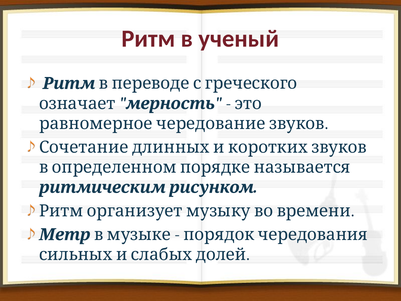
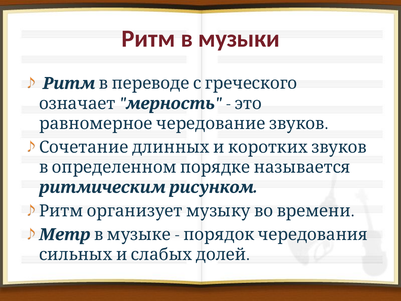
ученый: ученый -> музыки
